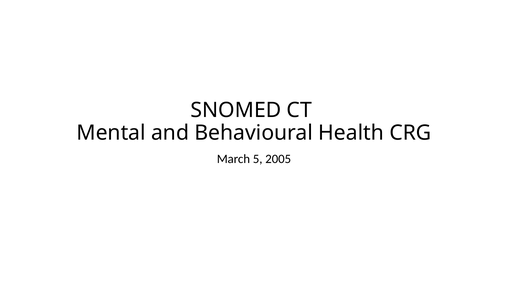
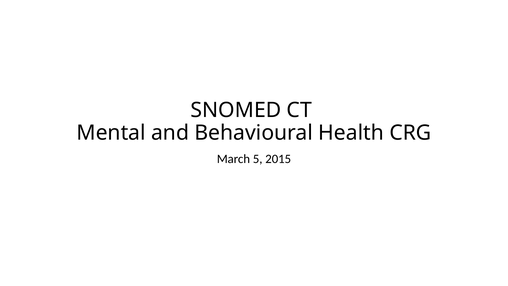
2005: 2005 -> 2015
